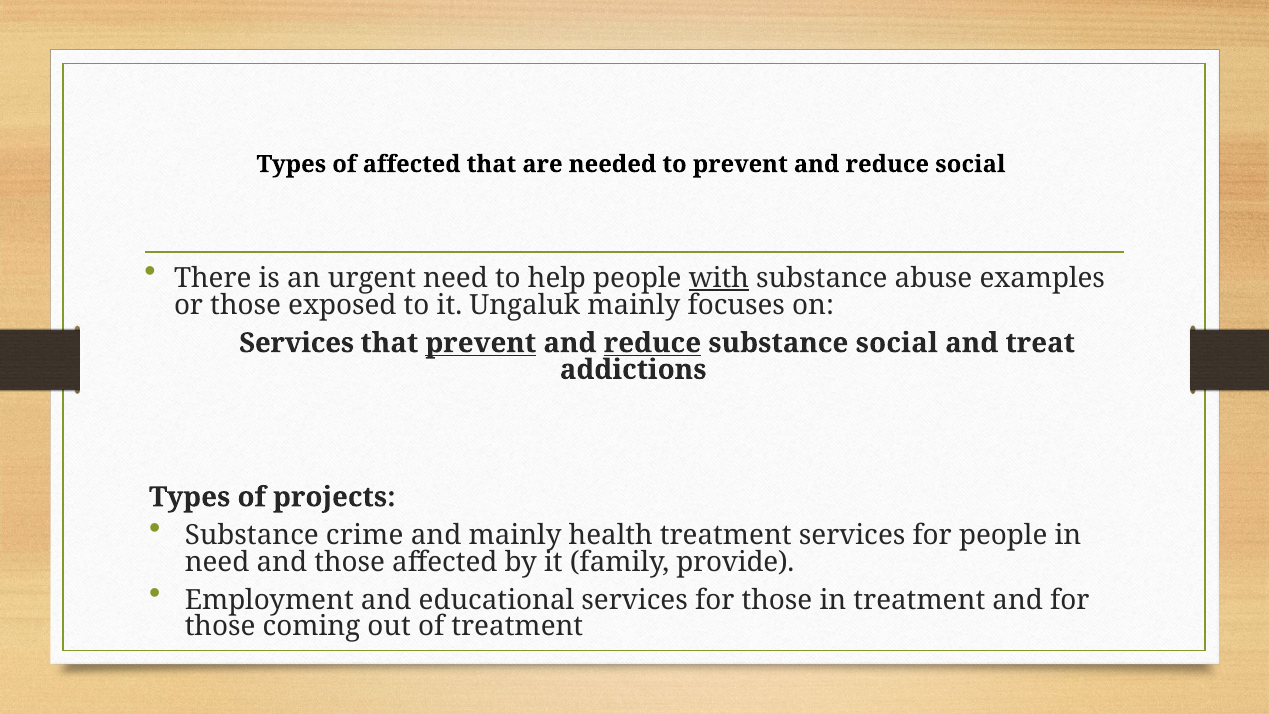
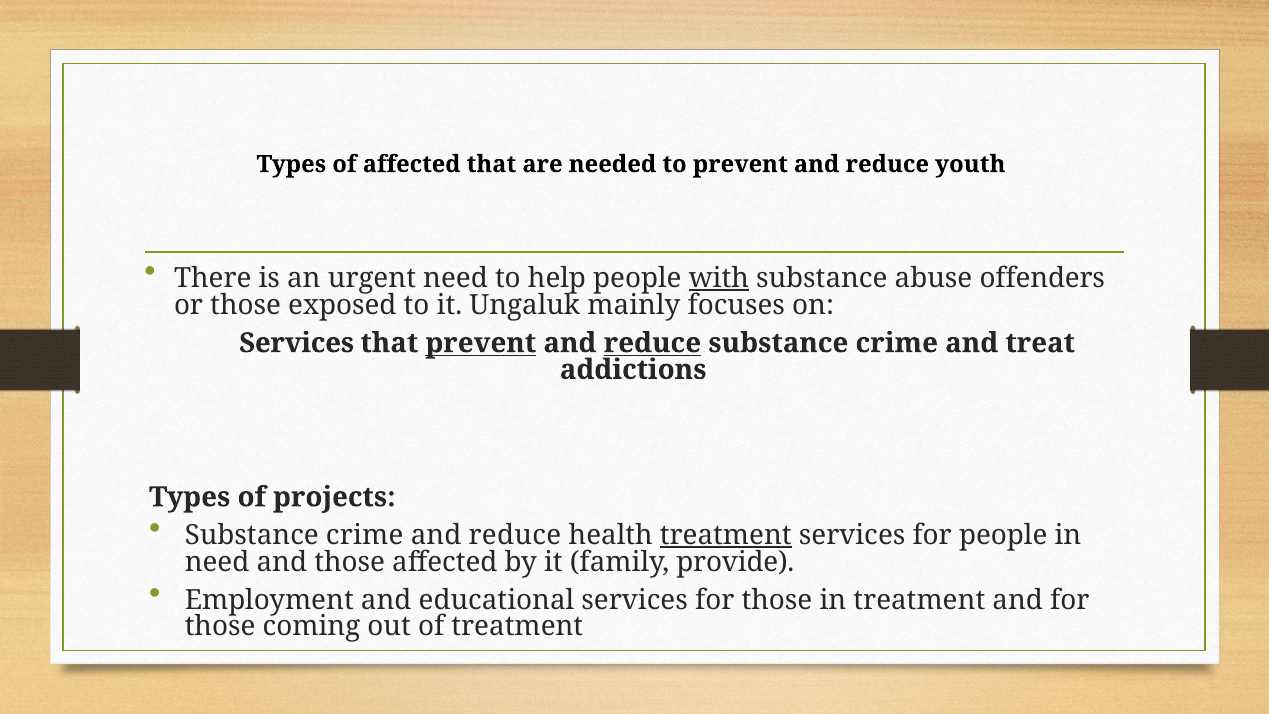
reduce social: social -> youth
examples: examples -> offenders
reduce substance social: social -> crime
mainly at (515, 535): mainly -> reduce
treatment at (726, 535) underline: none -> present
